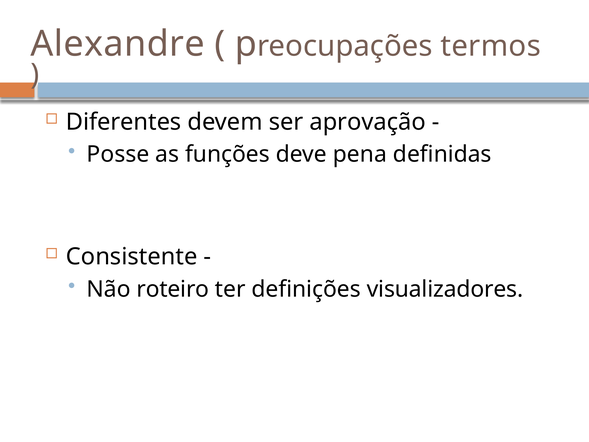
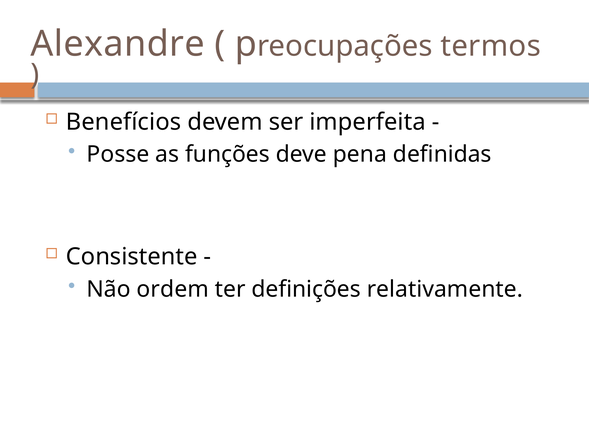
Diferentes: Diferentes -> Benefícios
aprovação: aprovação -> imperfeita
roteiro: roteiro -> ordem
visualizadores: visualizadores -> relativamente
